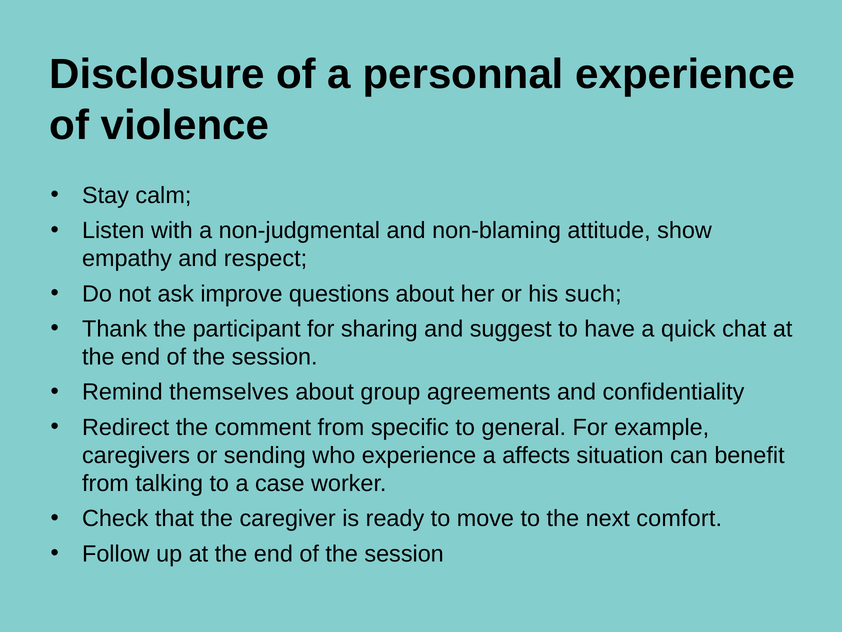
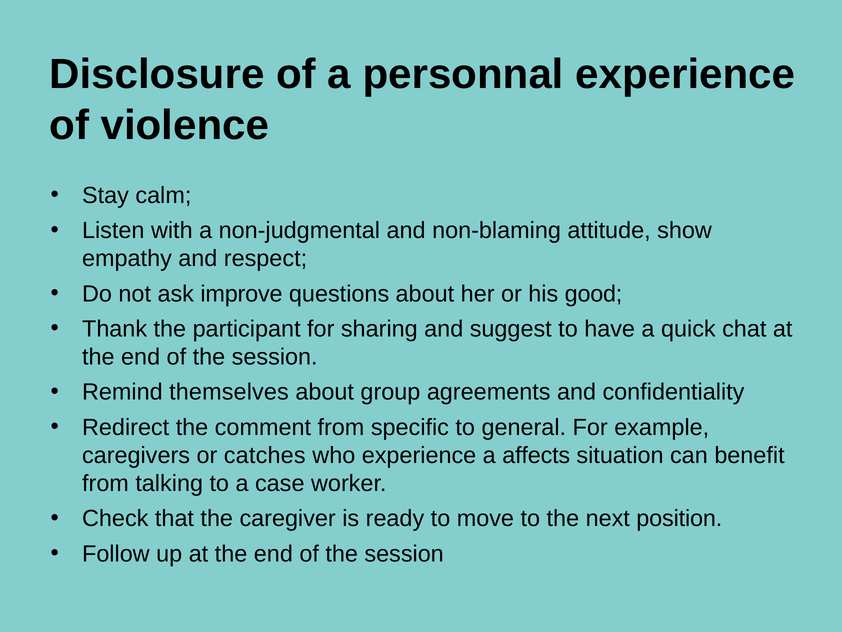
such: such -> good
sending: sending -> catches
comfort: comfort -> position
